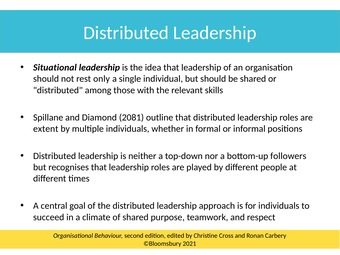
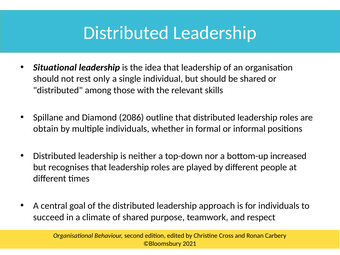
2081: 2081 -> 2086
extent: extent -> obtain
followers: followers -> increased
